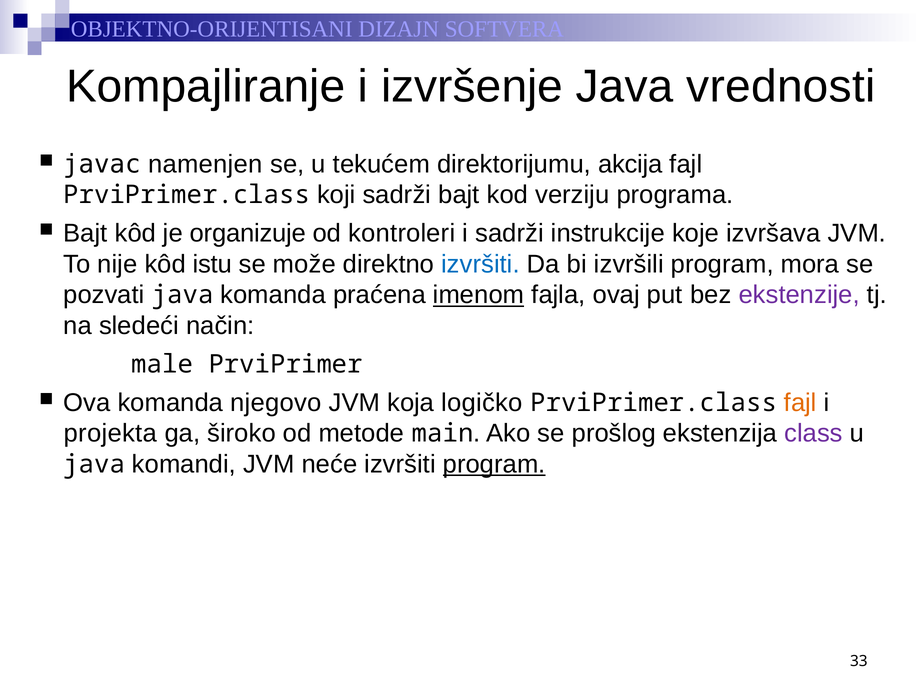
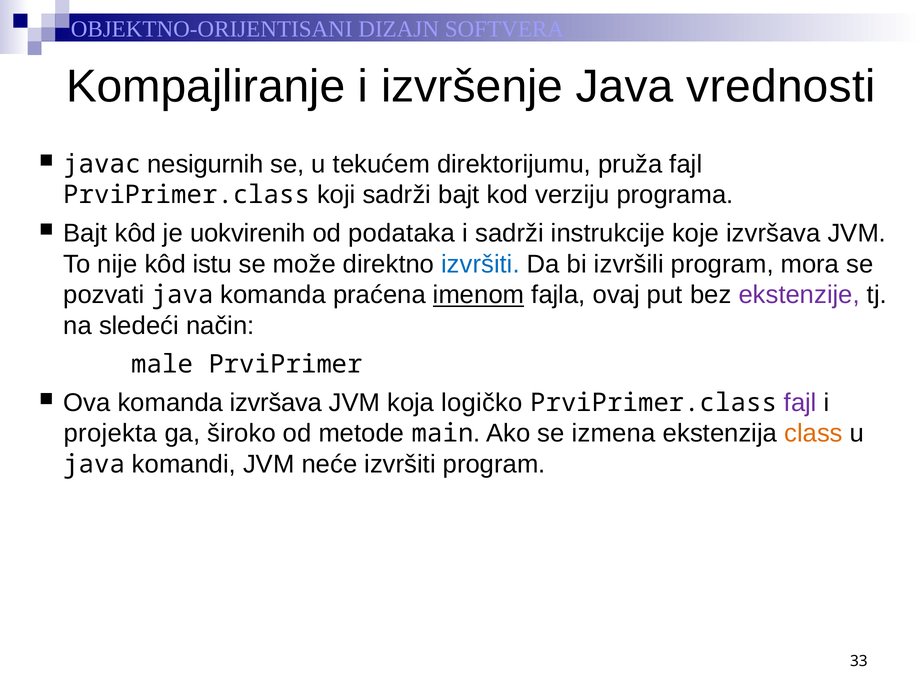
namenjen: namenjen -> nesigurnih
akcija: akcija -> pruža
organizuje: organizuje -> uokvirenih
kontroleri: kontroleri -> podataka
komanda njegovo: njegovo -> izvršava
fajl at (800, 403) colour: orange -> purple
prošlog: prošlog -> izmena
class colour: purple -> orange
program at (494, 464) underline: present -> none
